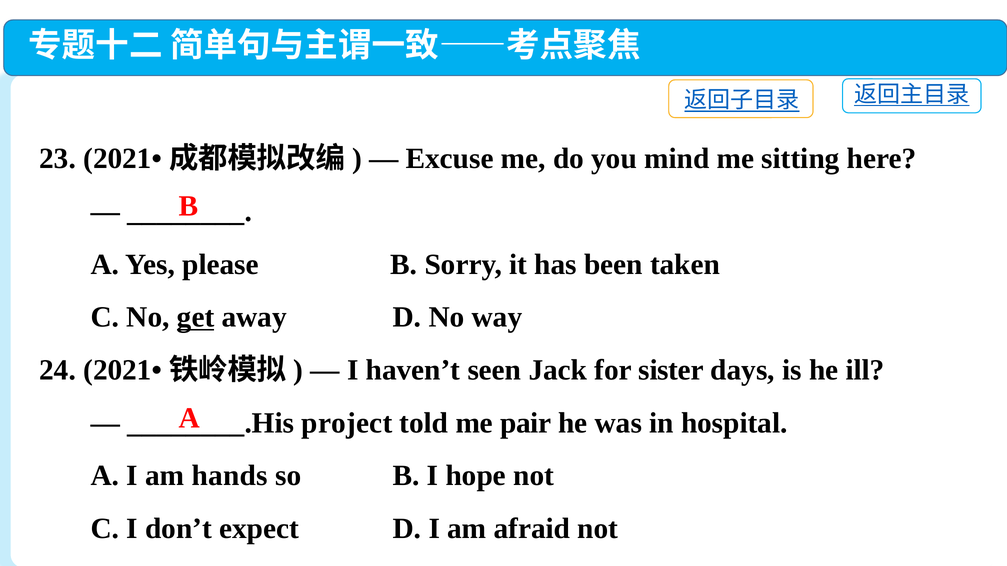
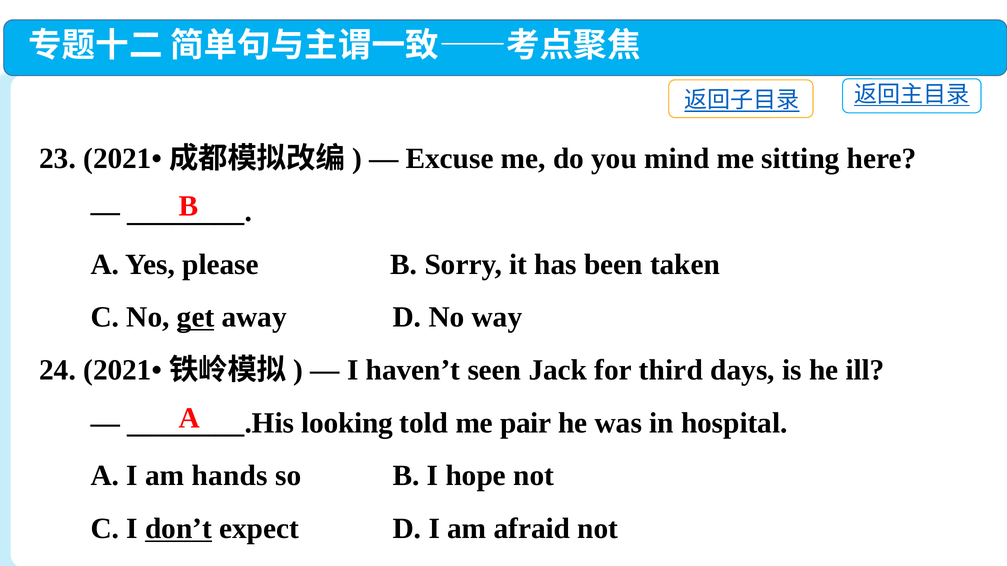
sister: sister -> third
project: project -> looking
don’t underline: none -> present
